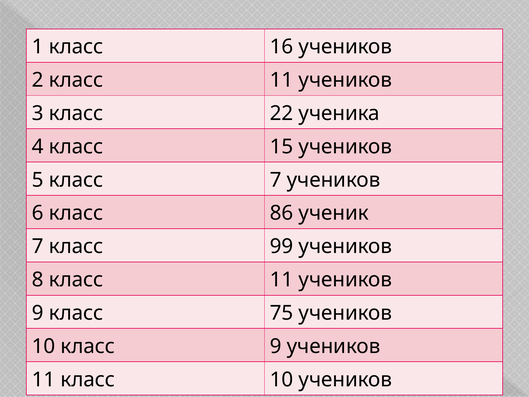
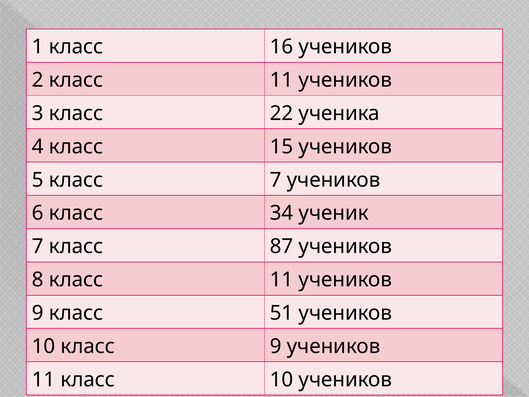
86: 86 -> 34
99: 99 -> 87
75: 75 -> 51
